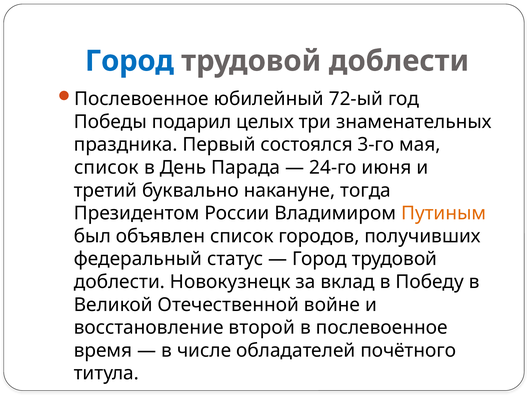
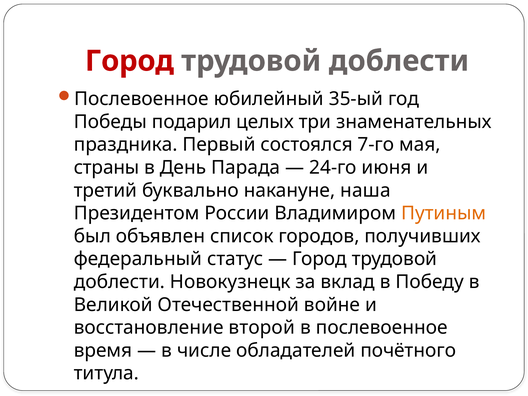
Город at (129, 61) colour: blue -> red
72-ый: 72-ый -> 35-ый
3-го: 3-го -> 7-го
список at (106, 168): список -> страны
тогда: тогда -> наша
